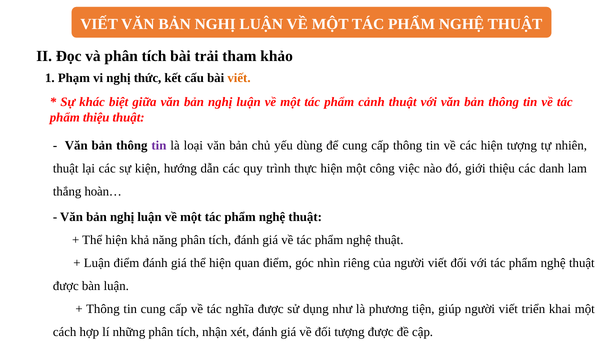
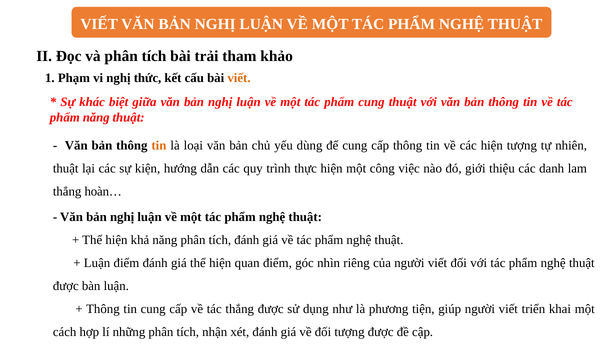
phẩm cảnh: cảnh -> cung
phẩm thiệu: thiệu -> năng
tin at (159, 146) colour: purple -> orange
tác nghĩa: nghĩa -> thắng
